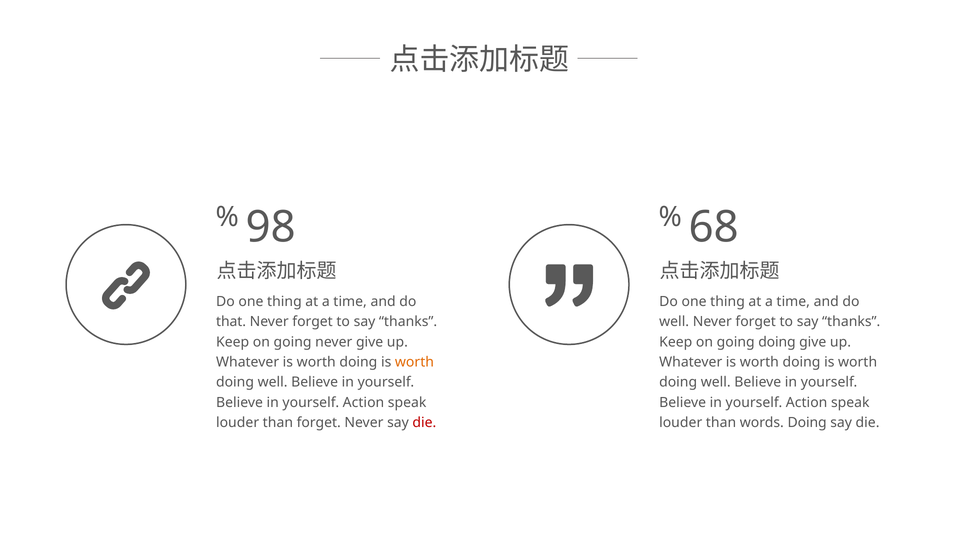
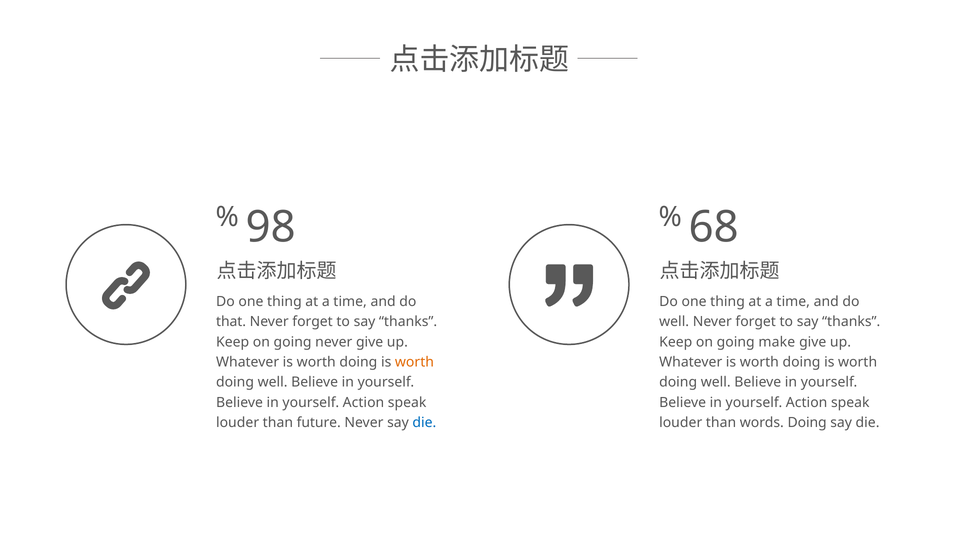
going doing: doing -> make
than forget: forget -> future
die at (424, 422) colour: red -> blue
